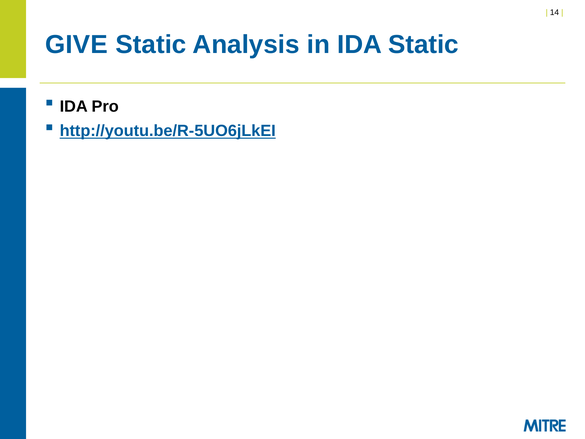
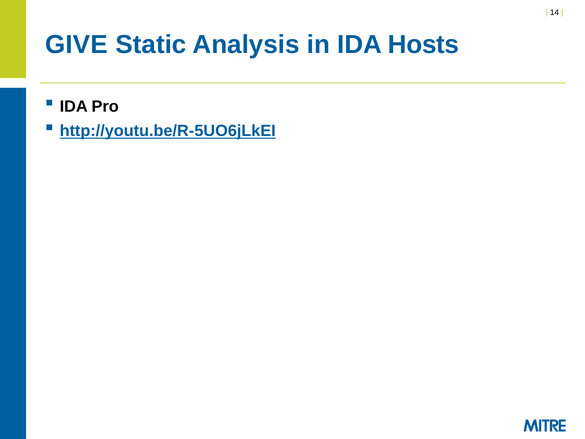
IDA Static: Static -> Hosts
